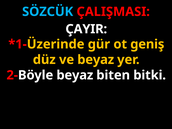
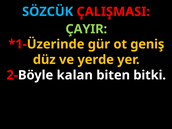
ÇAYIR colour: white -> light green
ve beyaz: beyaz -> yerde
2-Böyle beyaz: beyaz -> kalan
